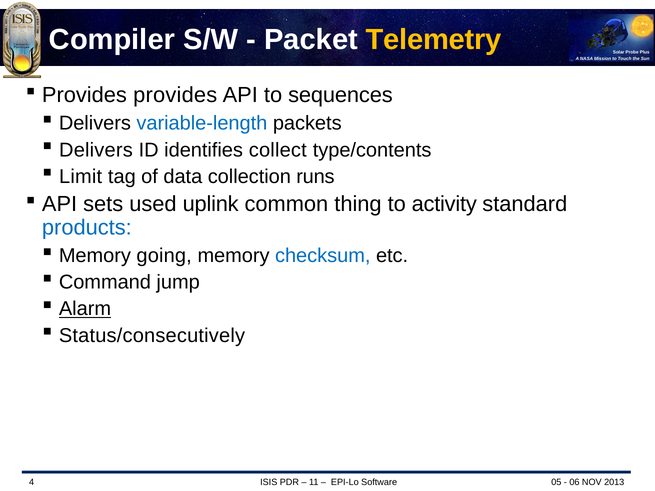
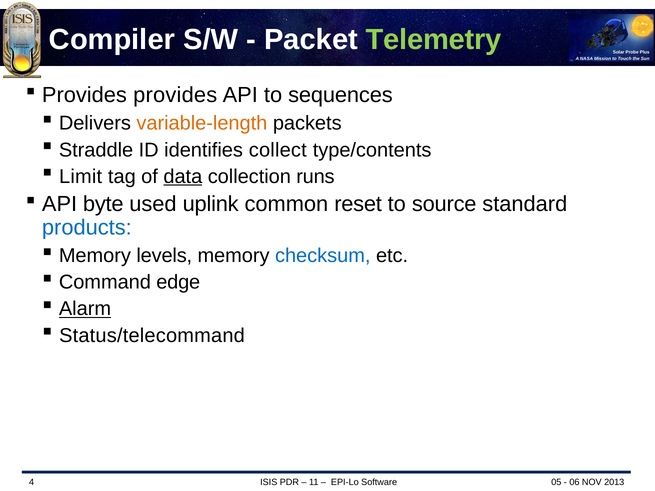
Telemetry colour: yellow -> light green
variable-length colour: blue -> orange
Delivers at (96, 150): Delivers -> Straddle
data underline: none -> present
sets: sets -> byte
thing: thing -> reset
activity: activity -> source
going: going -> levels
jump: jump -> edge
Status/consecutively: Status/consecutively -> Status/telecommand
